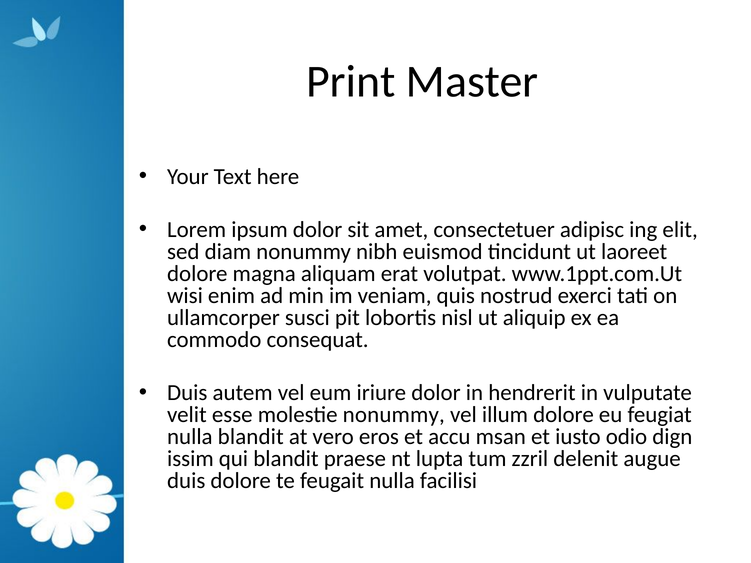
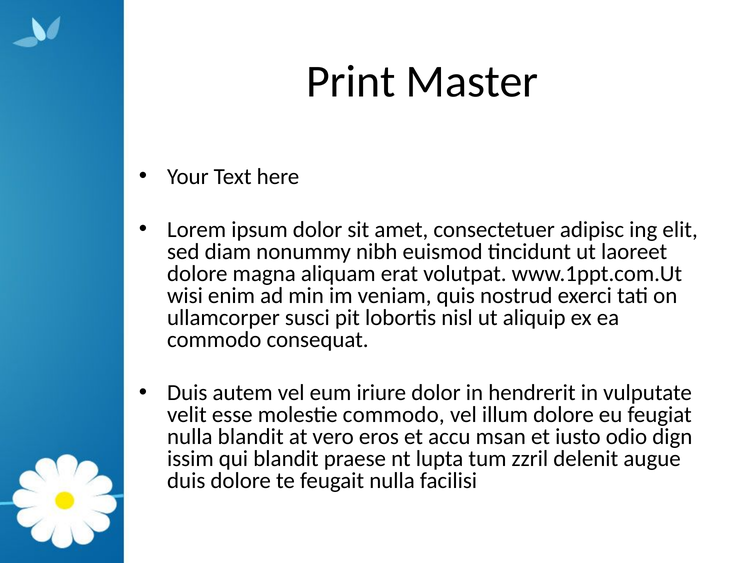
molestie nonummy: nonummy -> commodo
